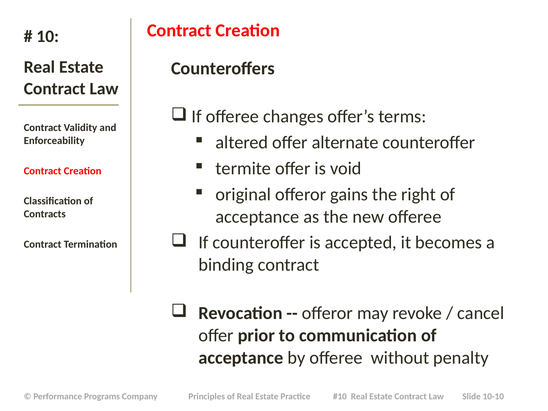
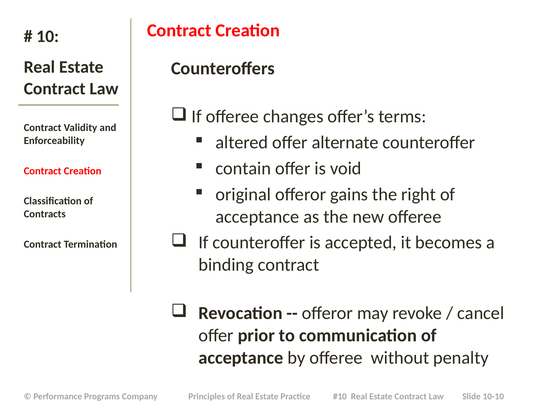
termite: termite -> contain
